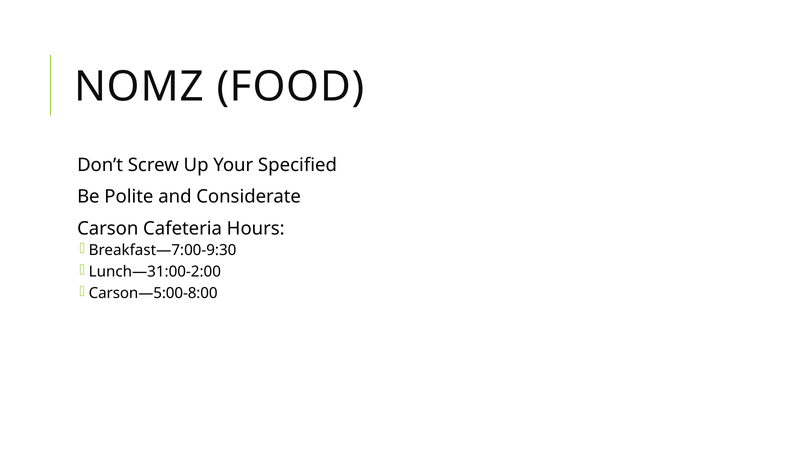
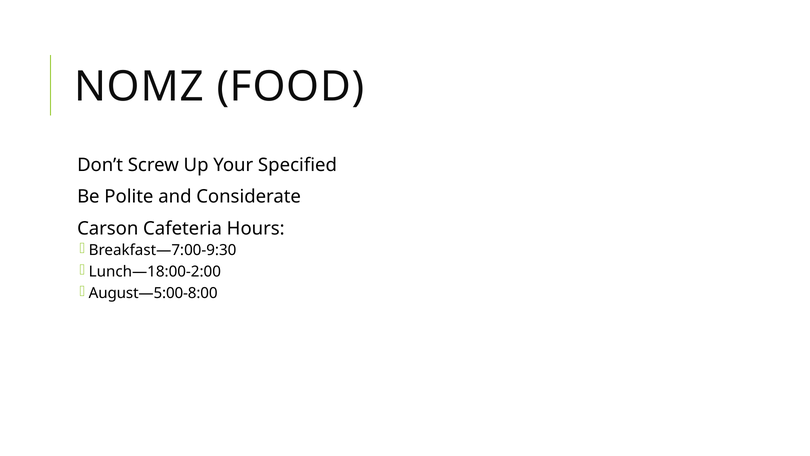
Lunch—31:00-2:00: Lunch—31:00-2:00 -> Lunch—18:00-2:00
Carson—5:00-8:00: Carson—5:00-8:00 -> August—5:00-8:00
